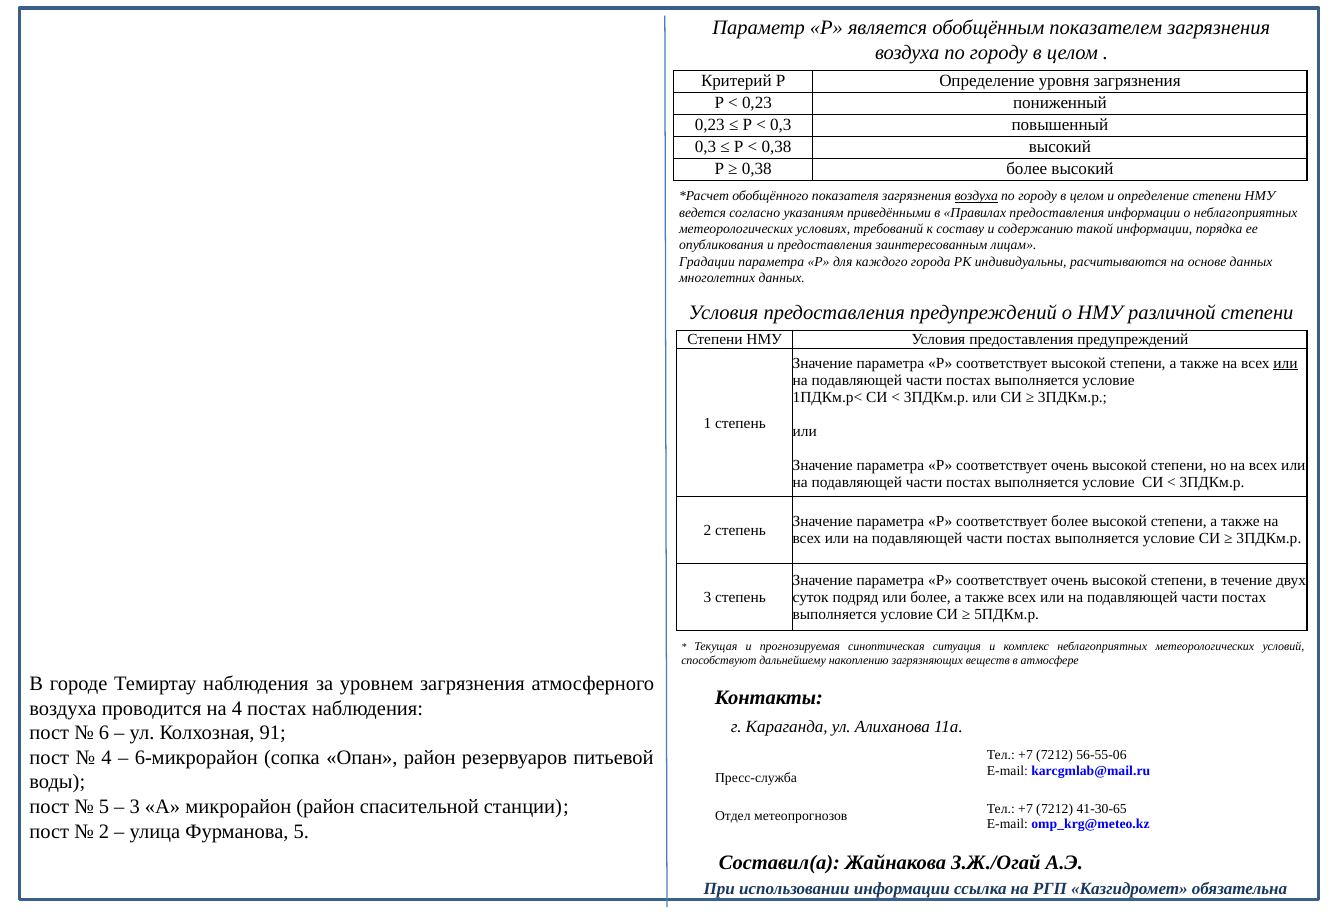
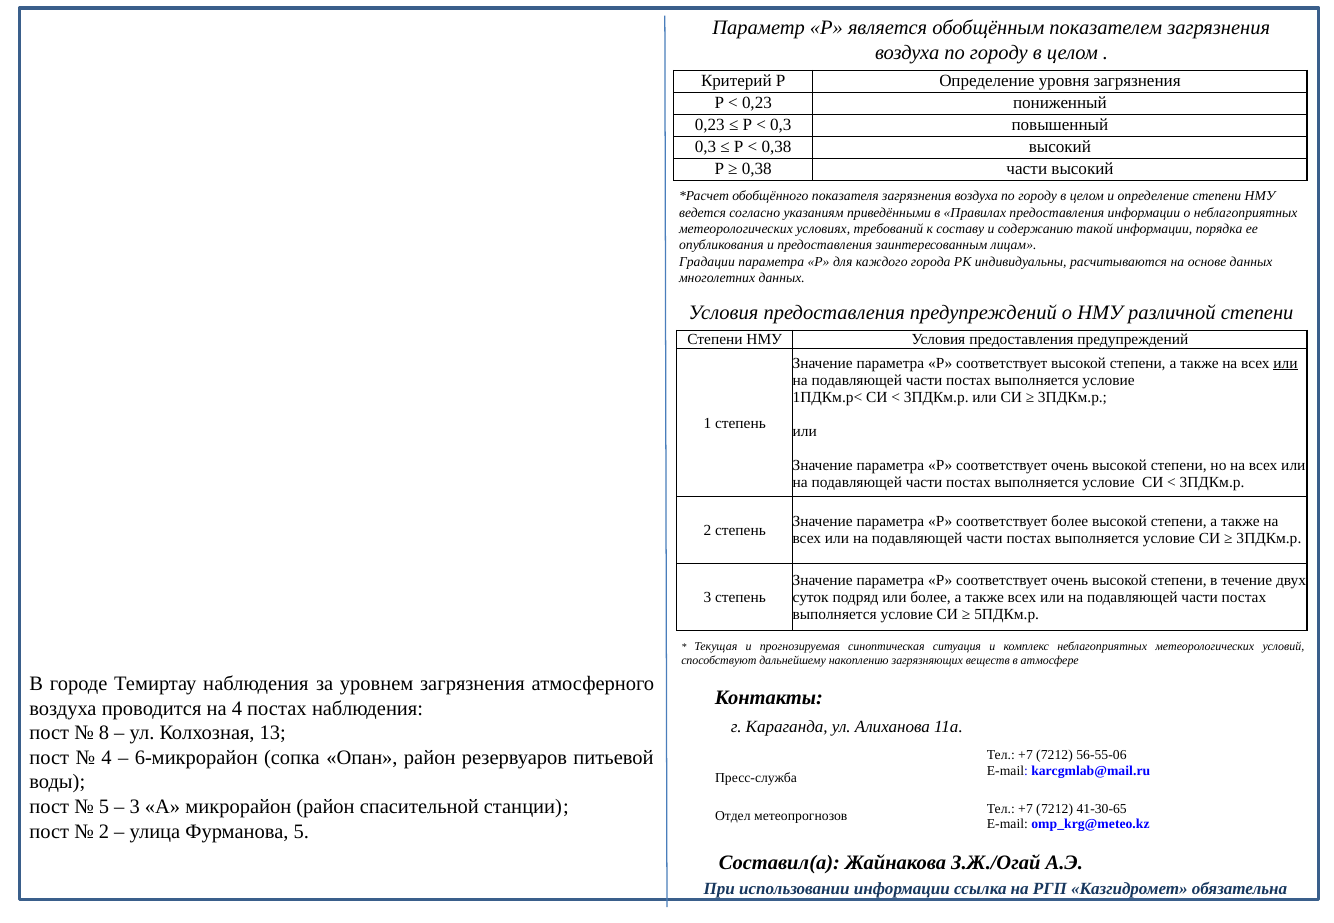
0,38 более: более -> части
воздуха at (976, 196) underline: present -> none
6: 6 -> 8
91: 91 -> 13
